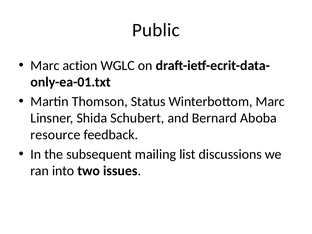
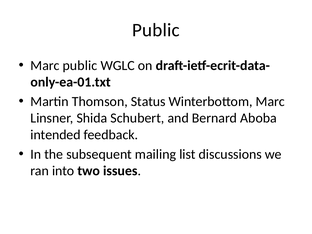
Marc action: action -> public
resource: resource -> intended
